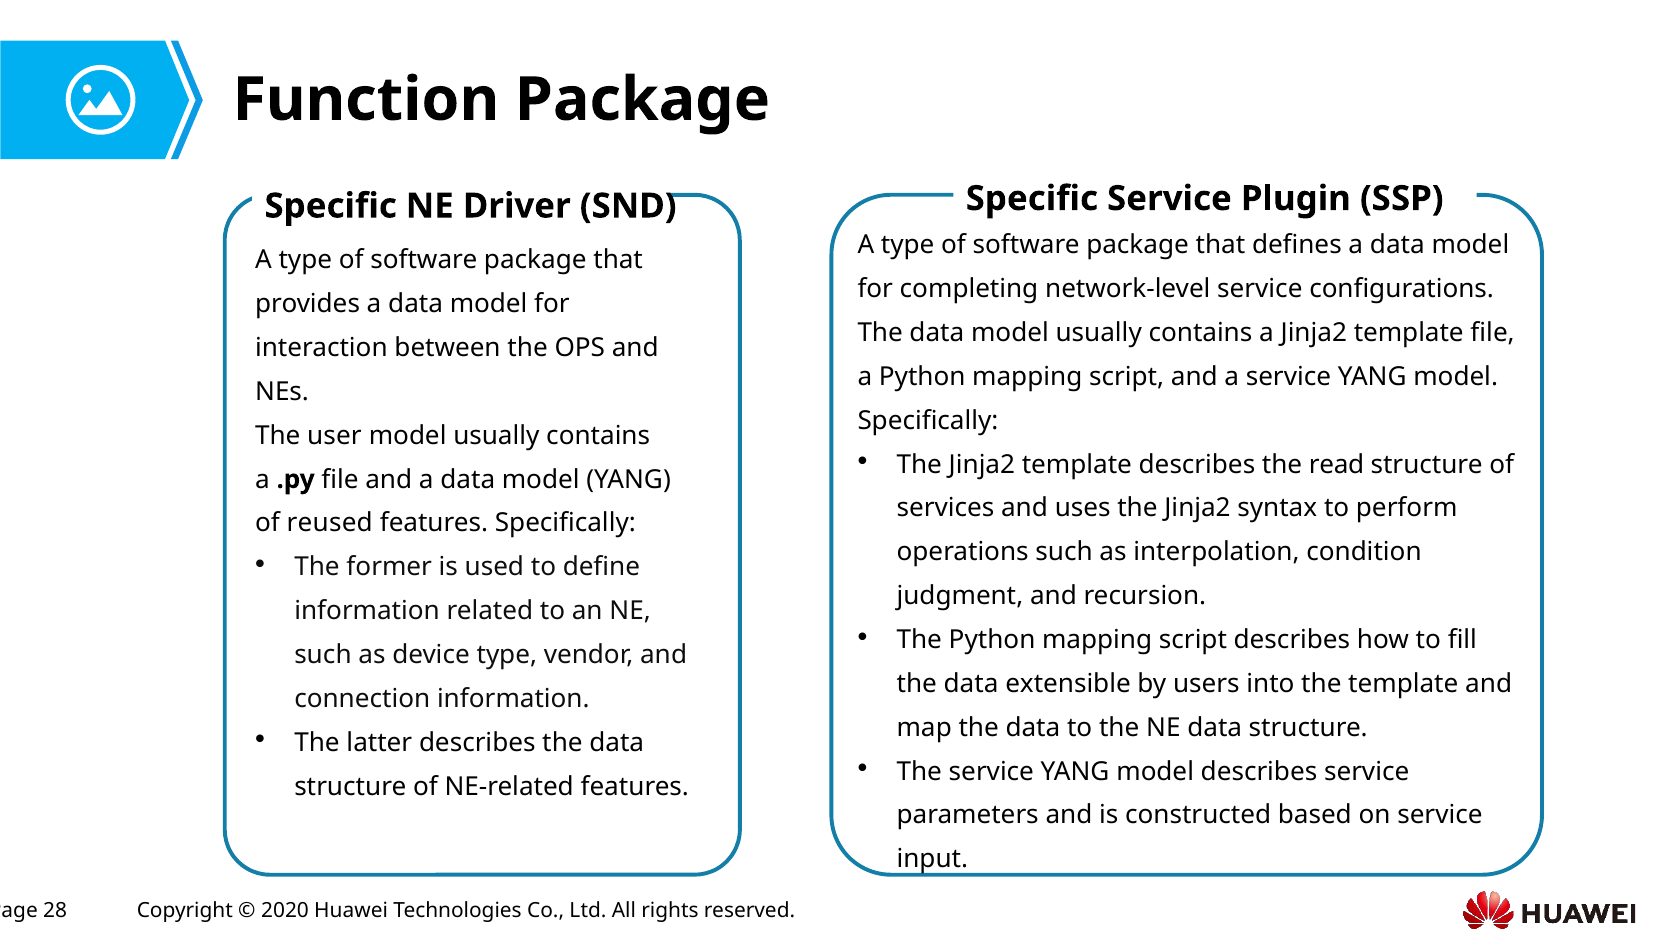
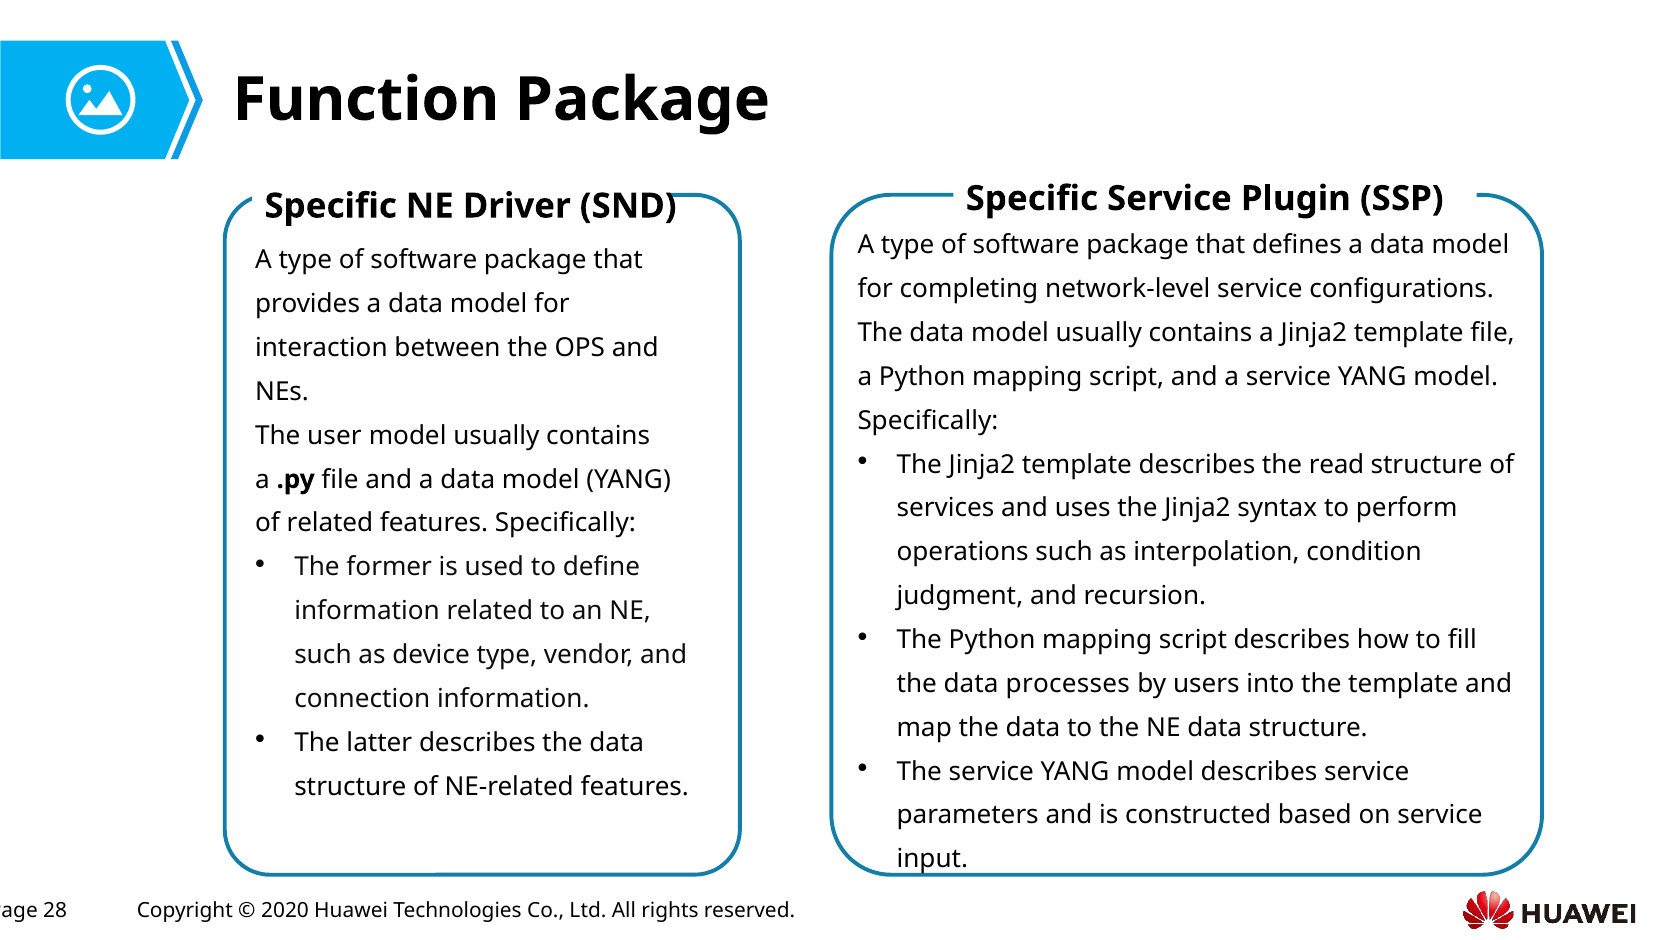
of reused: reused -> related
extensible: extensible -> processes
